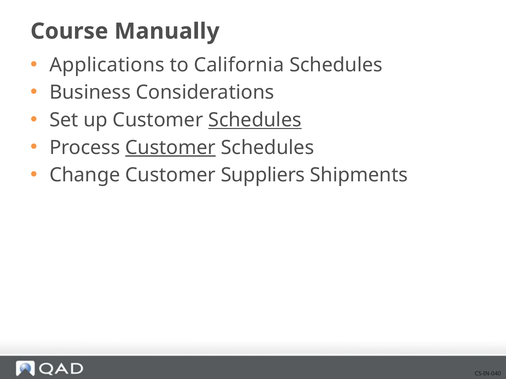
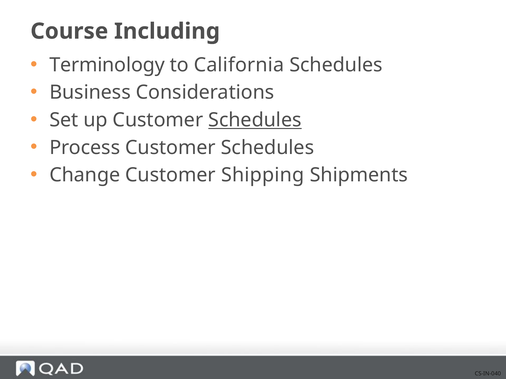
Manually: Manually -> Including
Applications: Applications -> Terminology
Customer at (170, 148) underline: present -> none
Suppliers: Suppliers -> Shipping
